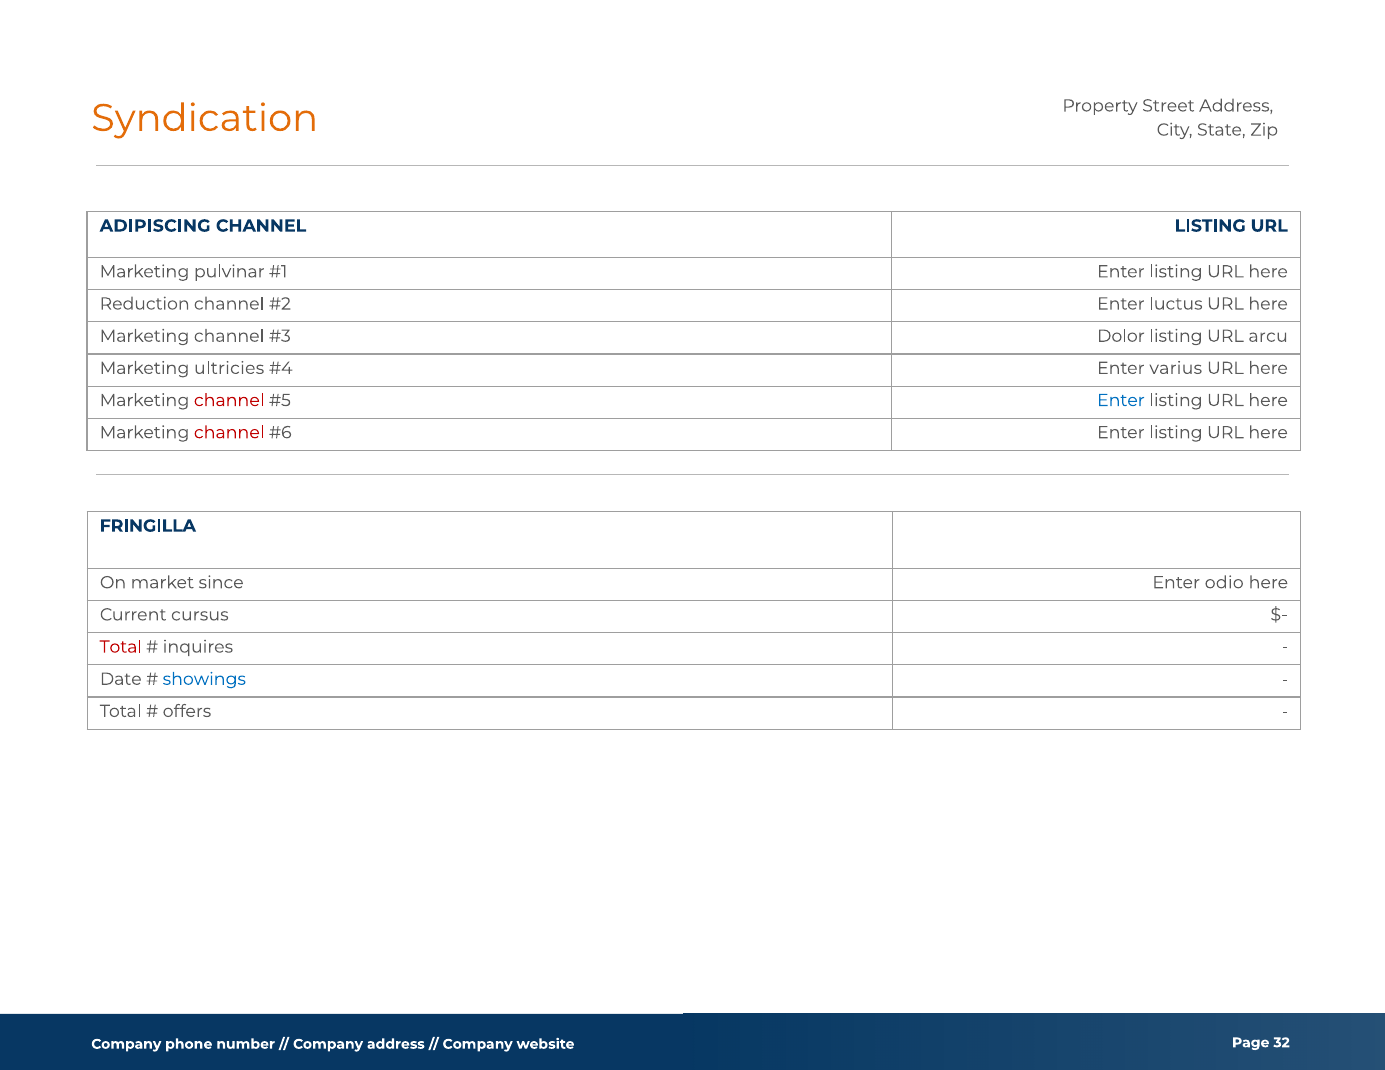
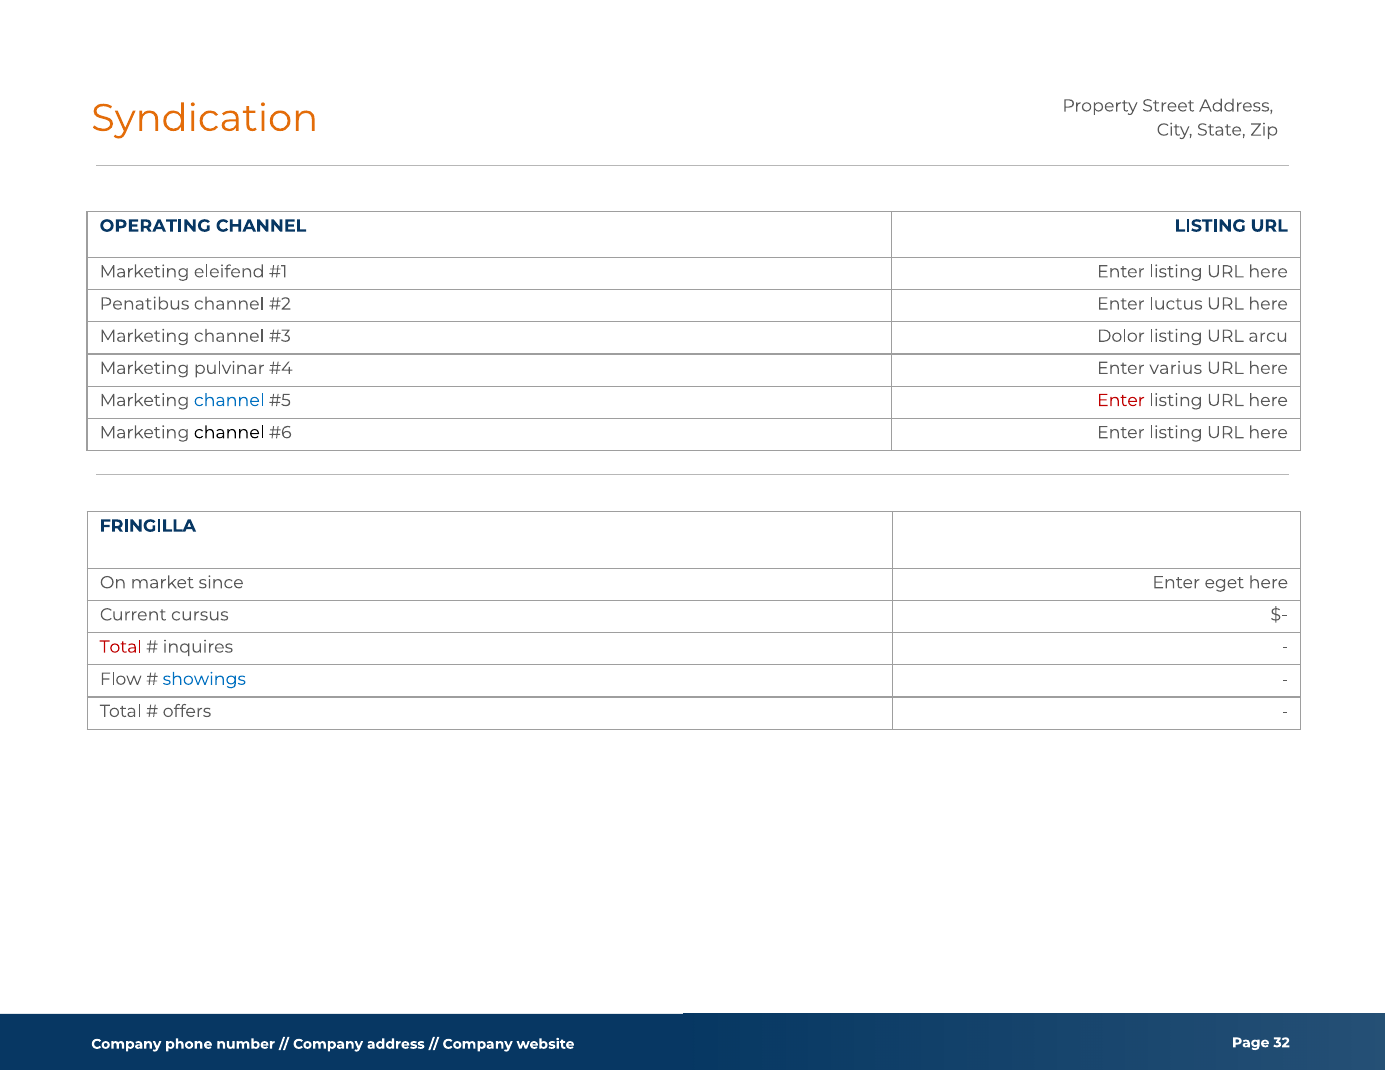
ADIPISCING: ADIPISCING -> OPERATING
pulvinar: pulvinar -> eleifend
Reduction: Reduction -> Penatibus
ultricies: ultricies -> pulvinar
channel at (229, 400) colour: red -> blue
Enter at (1121, 400) colour: blue -> red
channel at (229, 433) colour: red -> black
odio: odio -> eget
Date: Date -> Flow
